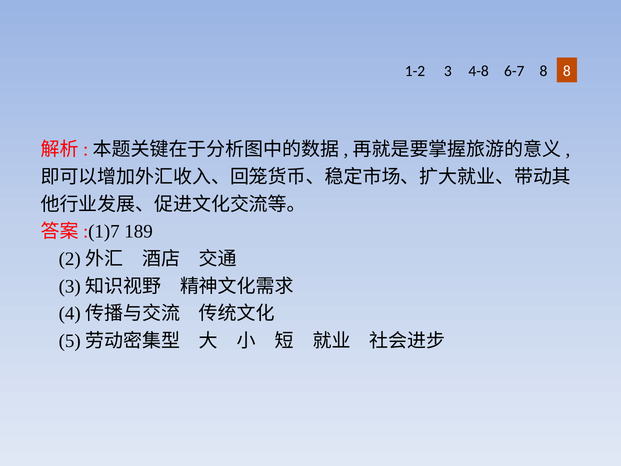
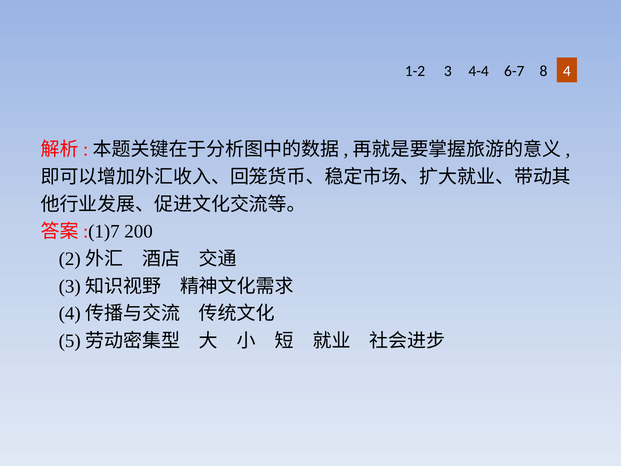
4-8: 4-8 -> 4-4
8 8: 8 -> 4
189: 189 -> 200
